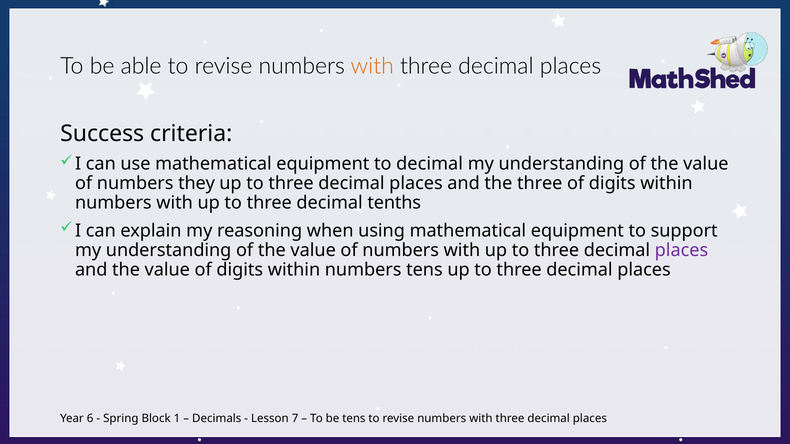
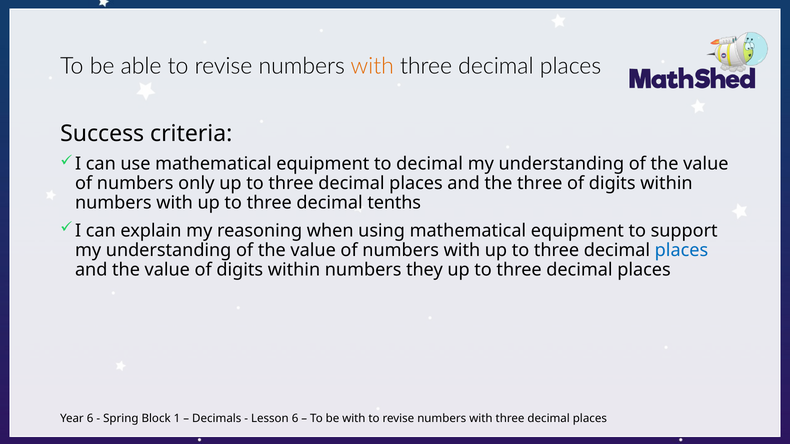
they: they -> only
places at (681, 250) colour: purple -> blue
numbers tens: tens -> they
Lesson 7: 7 -> 6
be tens: tens -> with
